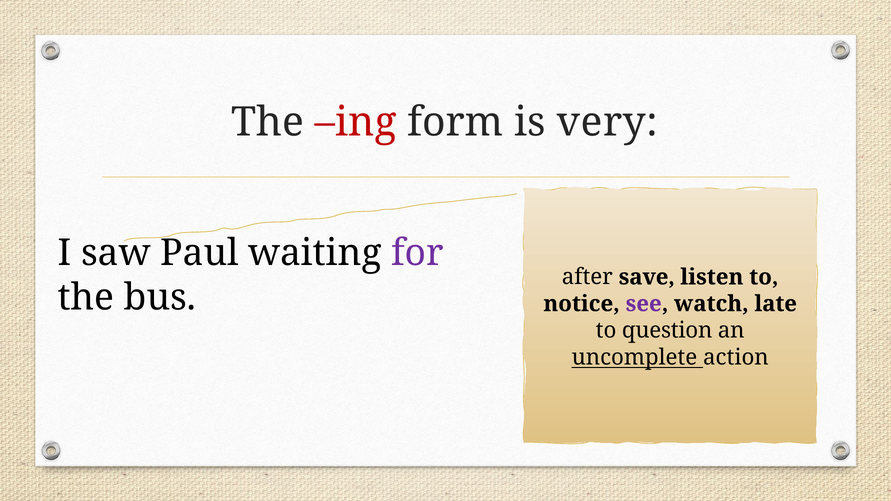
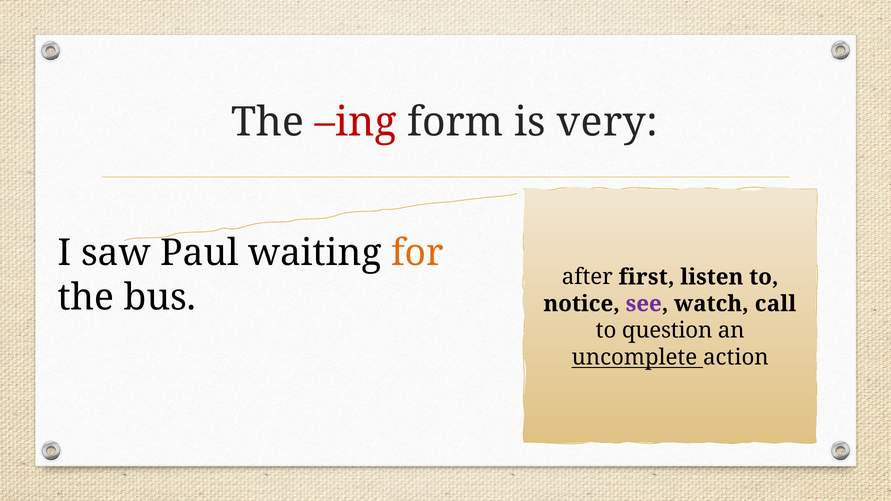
for colour: purple -> orange
save: save -> first
late: late -> call
